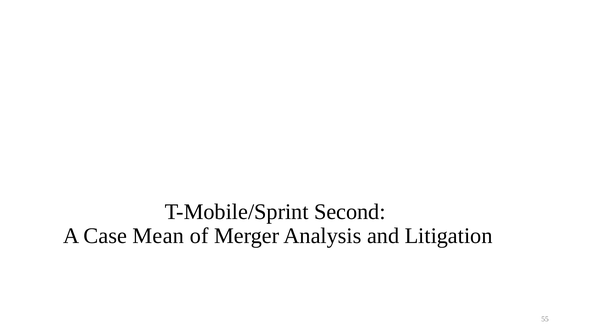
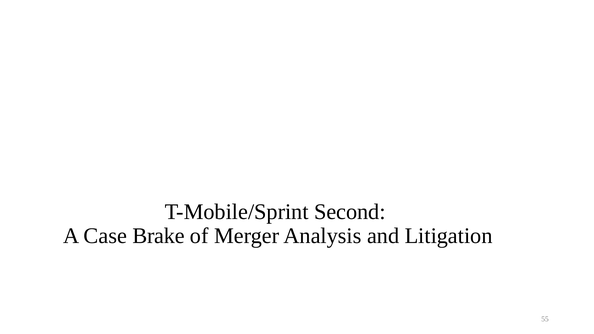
Mean: Mean -> Brake
